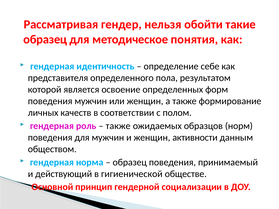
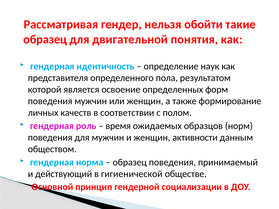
методическое: методическое -> двигательной
себе: себе -> наук
также at (118, 126): также -> время
